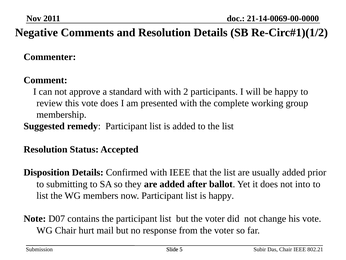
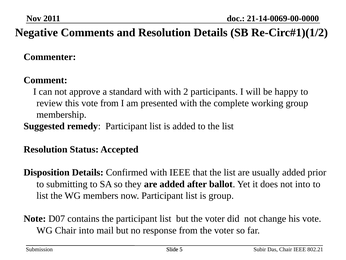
vote does: does -> from
is happy: happy -> group
Chair hurt: hurt -> into
